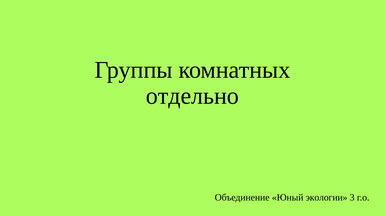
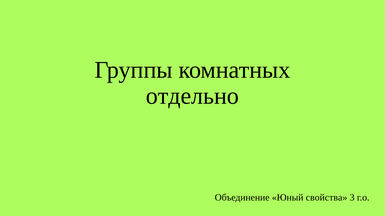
экологии: экологии -> свойства
